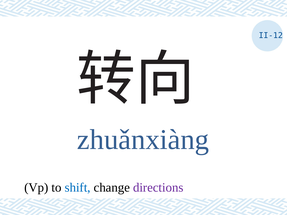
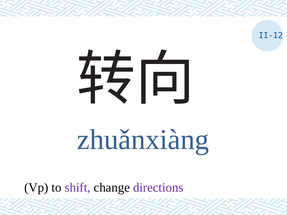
shift colour: blue -> purple
